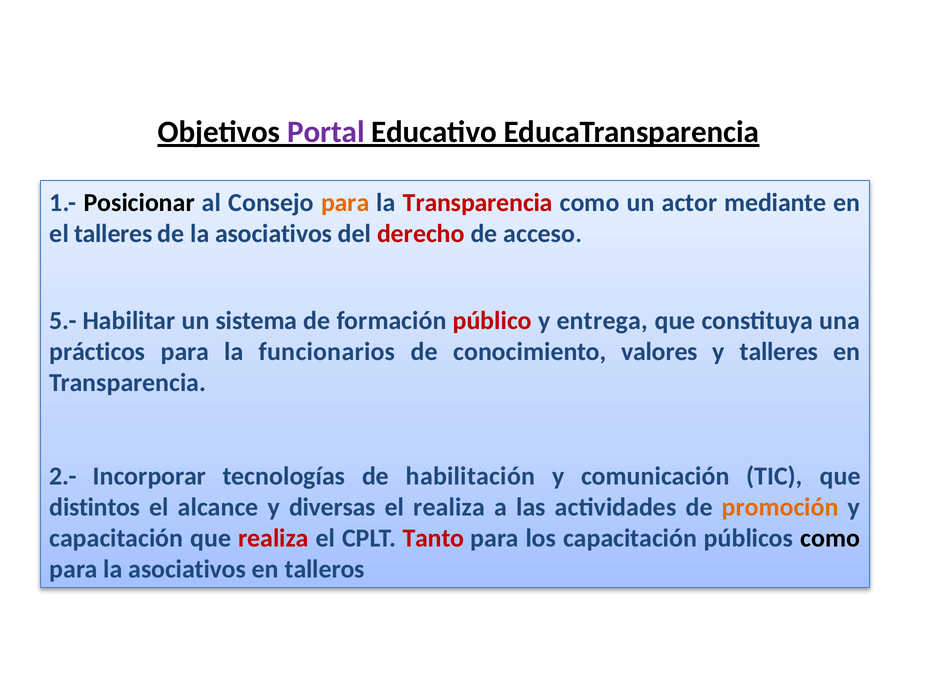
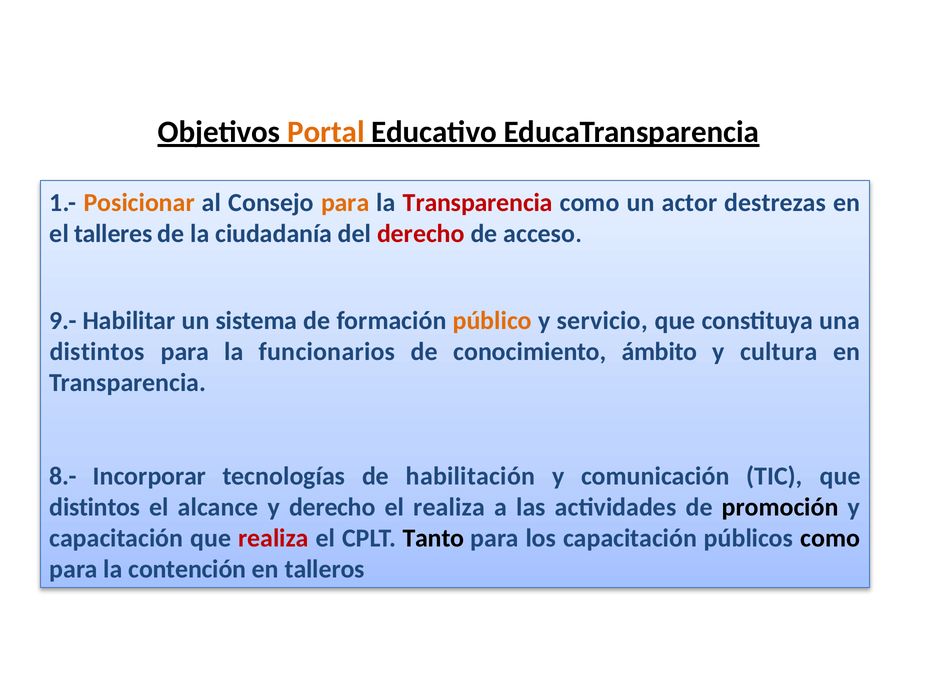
Portal colour: purple -> orange
Posicionar colour: black -> orange
mediante: mediante -> destrezas
de la asociativos: asociativos -> ciudadanía
5.-: 5.- -> 9.-
público colour: red -> orange
entrega: entrega -> servicio
prácticos at (97, 352): prácticos -> distintos
valores: valores -> ámbito
y talleres: talleres -> cultura
2.-: 2.- -> 8.-
y diversas: diversas -> derecho
promoción colour: orange -> black
Tanto colour: red -> black
para la asociativos: asociativos -> contención
